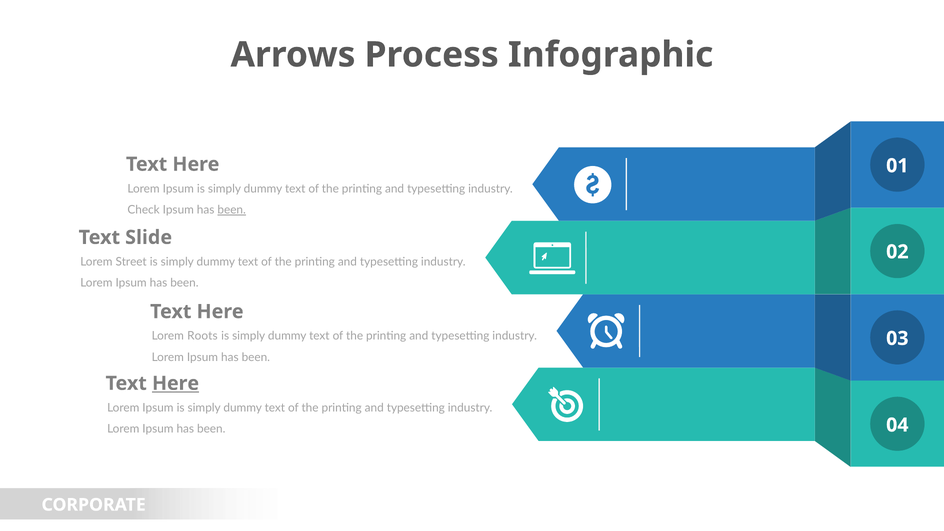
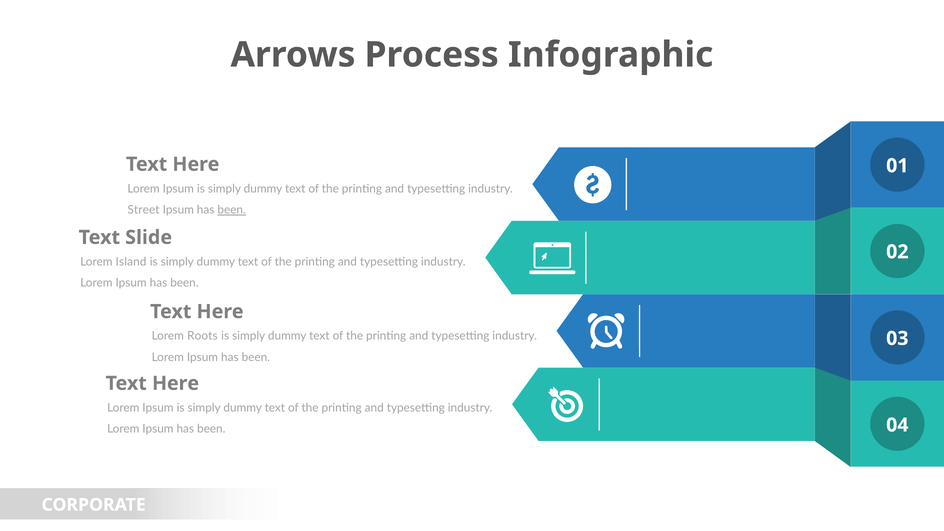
Check: Check -> Street
Street: Street -> Island
Here at (176, 383) underline: present -> none
